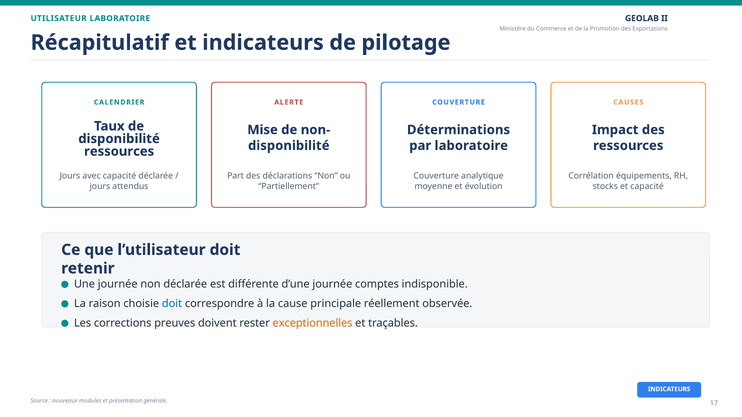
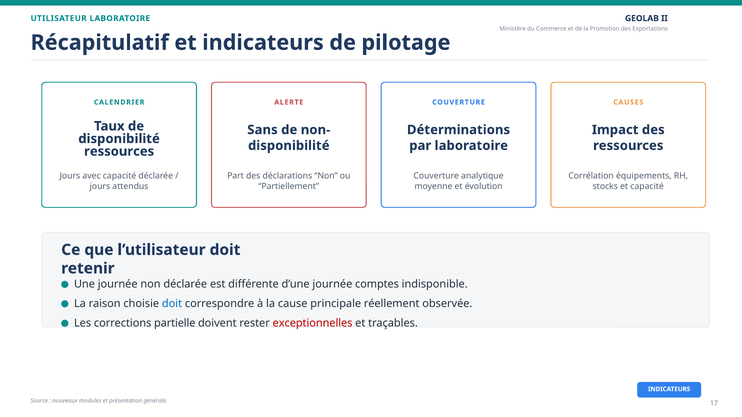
Mise: Mise -> Sans
preuves: preuves -> partielle
exceptionnelles colour: orange -> red
